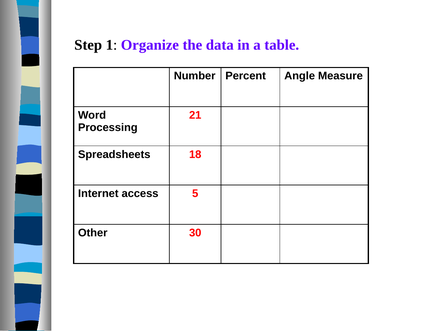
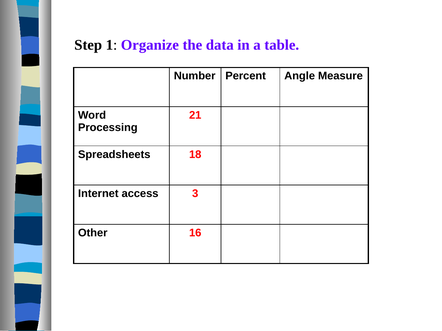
5: 5 -> 3
30: 30 -> 16
